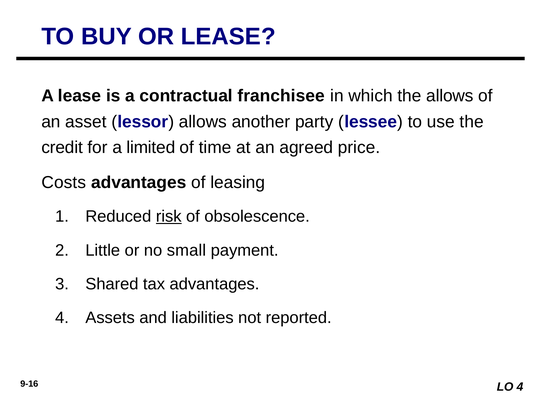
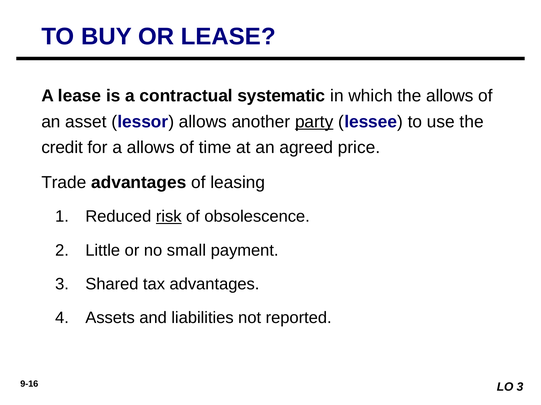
franchisee: franchisee -> systematic
party underline: none -> present
a limited: limited -> allows
Costs: Costs -> Trade
LO 4: 4 -> 3
